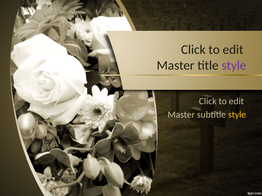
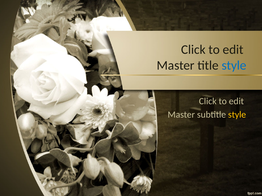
style at (234, 65) colour: purple -> blue
